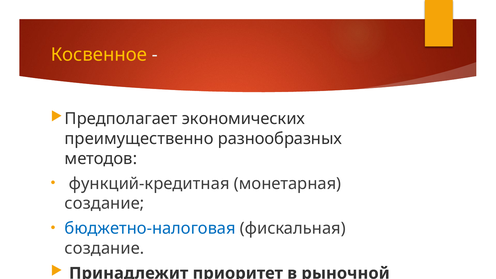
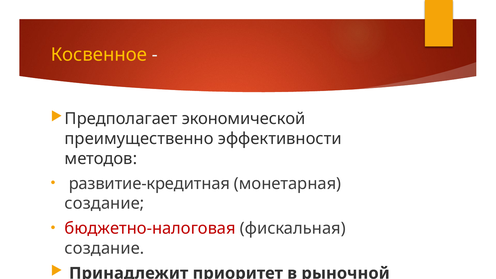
экономических: экономических -> экономической
разнообразных: разнообразных -> эффективности
функций-кредитная: функций-кредитная -> развитие-кредитная
бюджетно-налоговая colour: blue -> red
